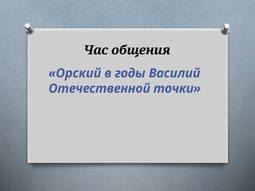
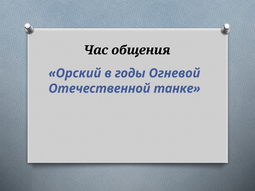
Василий: Василий -> Огневой
точки: точки -> танке
